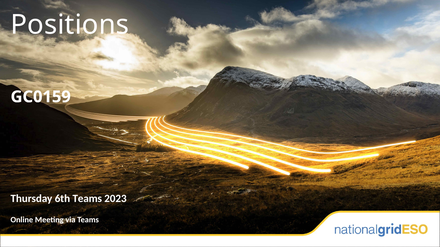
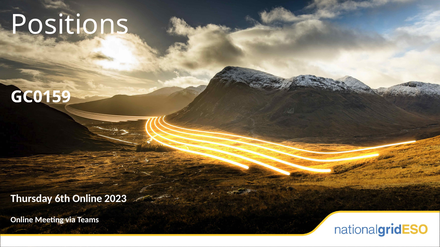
6th Teams: Teams -> Online
